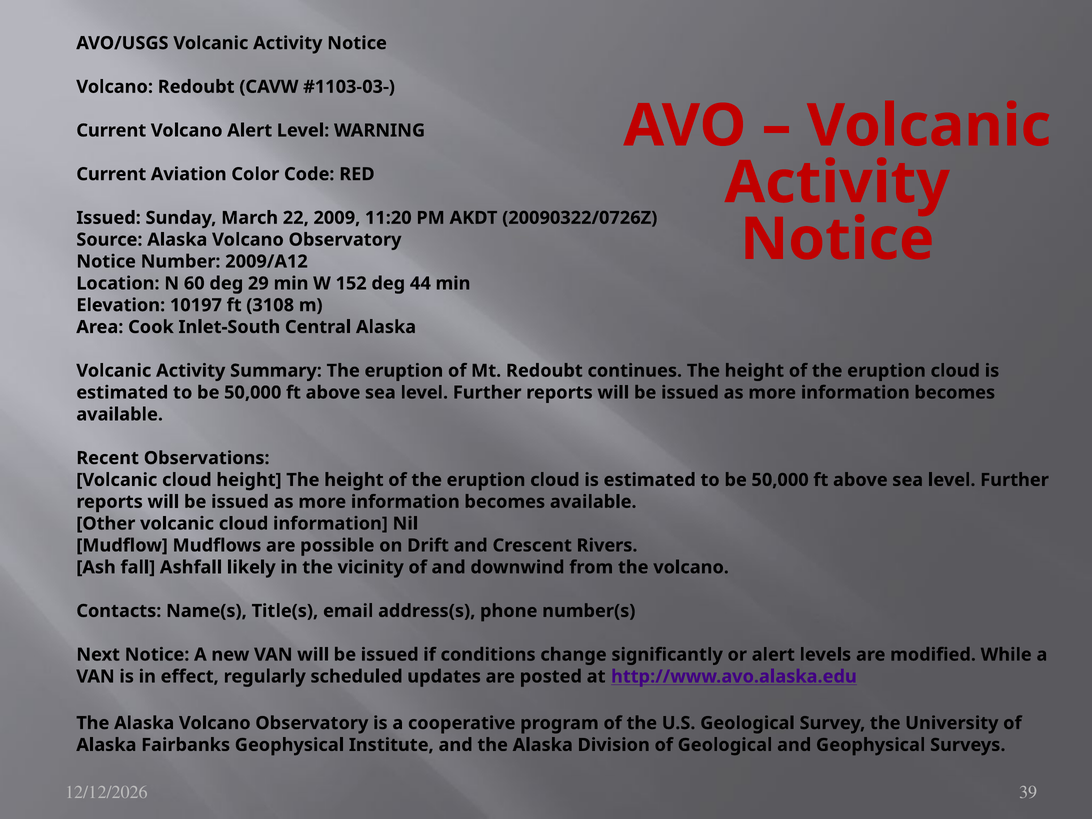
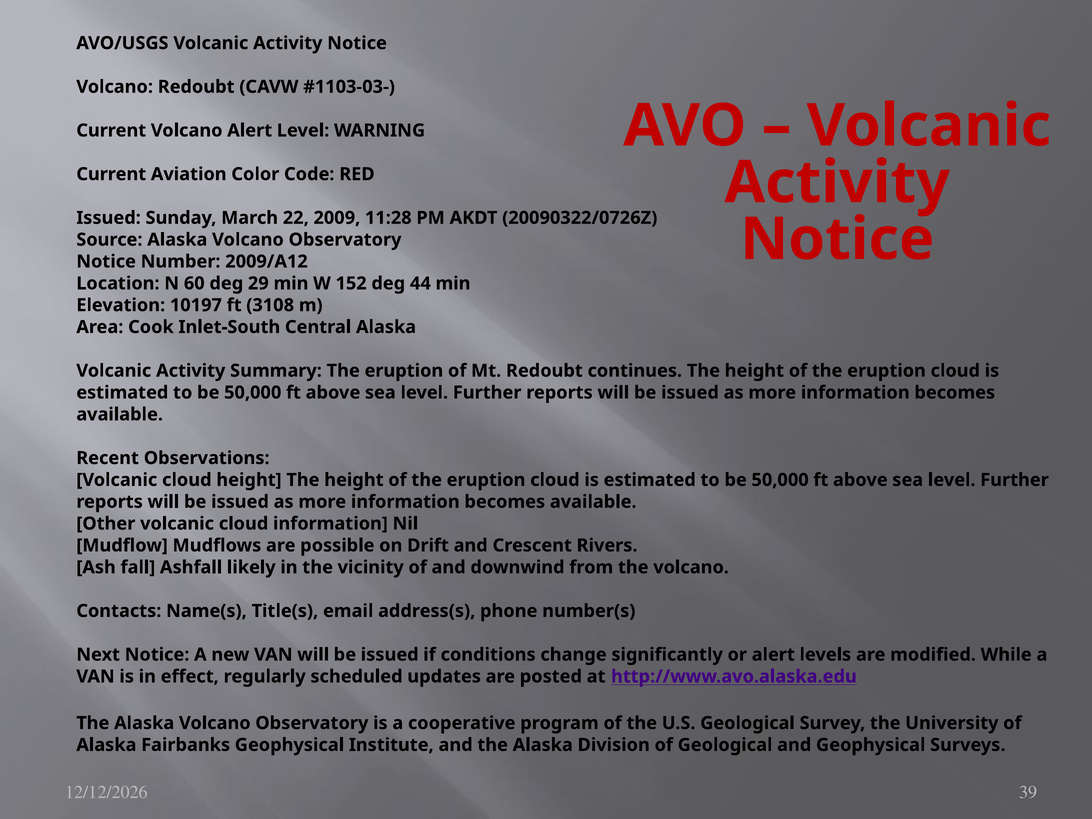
11:20: 11:20 -> 11:28
